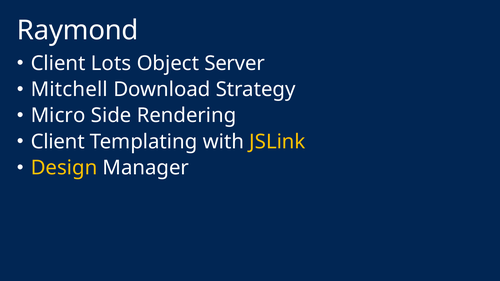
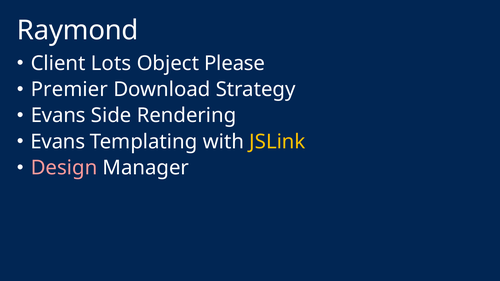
Server: Server -> Please
Mitchell: Mitchell -> Premier
Micro at (58, 116): Micro -> Evans
Client at (58, 142): Client -> Evans
Design colour: yellow -> pink
